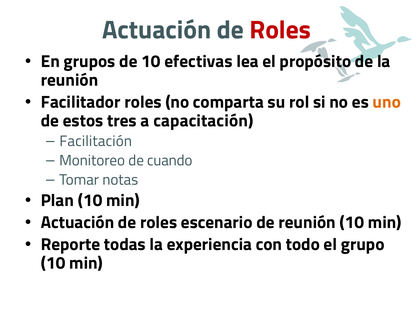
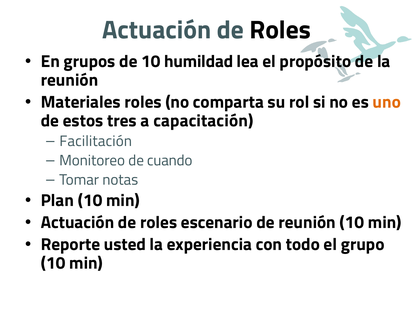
Roles at (280, 30) colour: red -> black
efectivas: efectivas -> humildad
Facilitador: Facilitador -> Materiales
todas: todas -> usted
